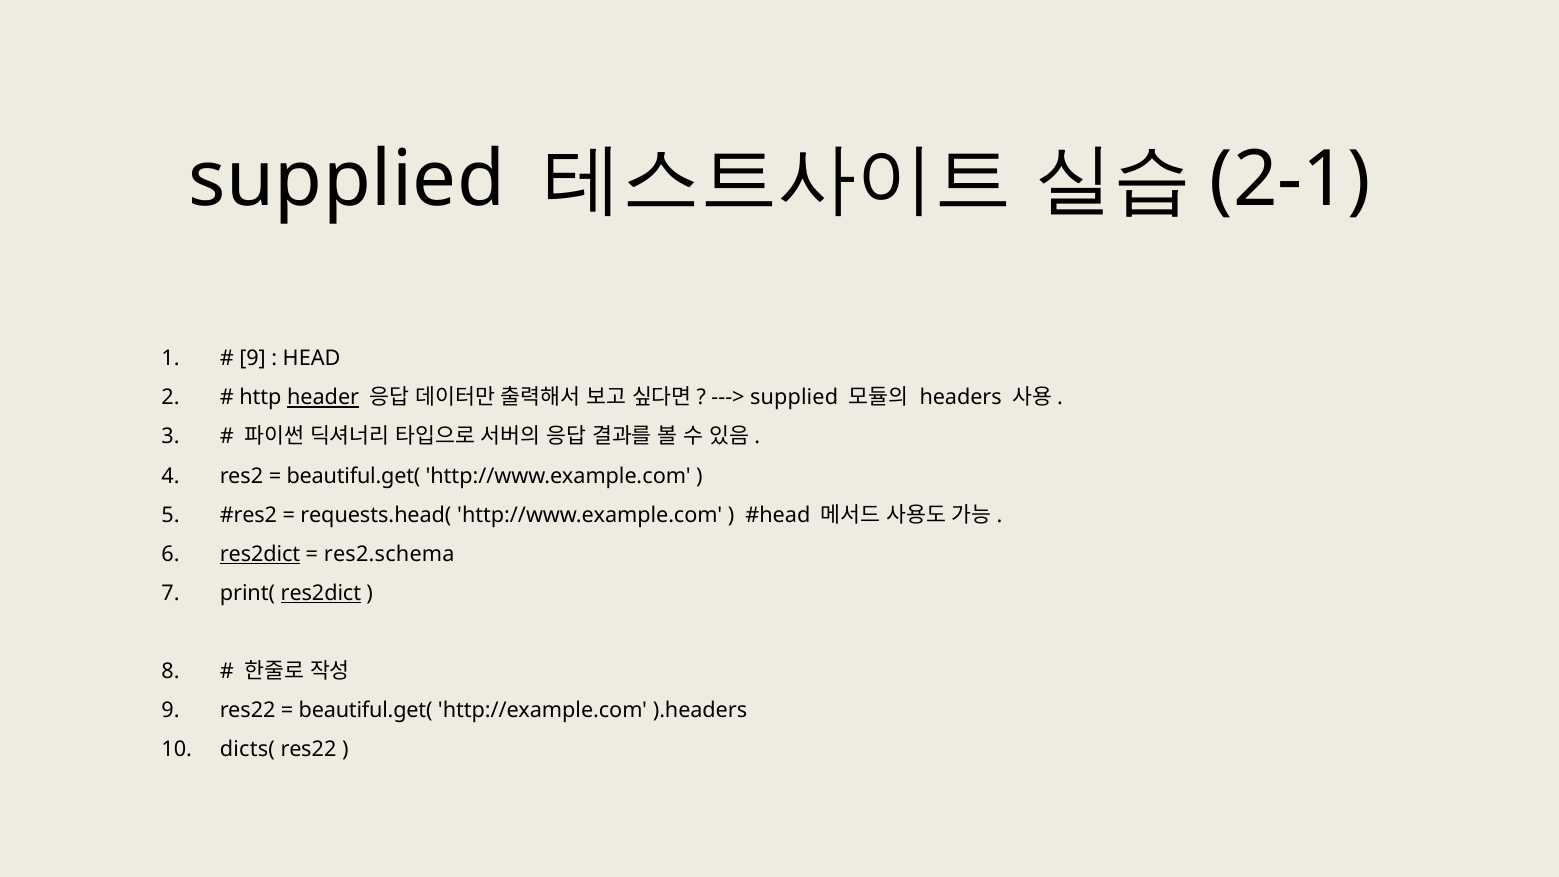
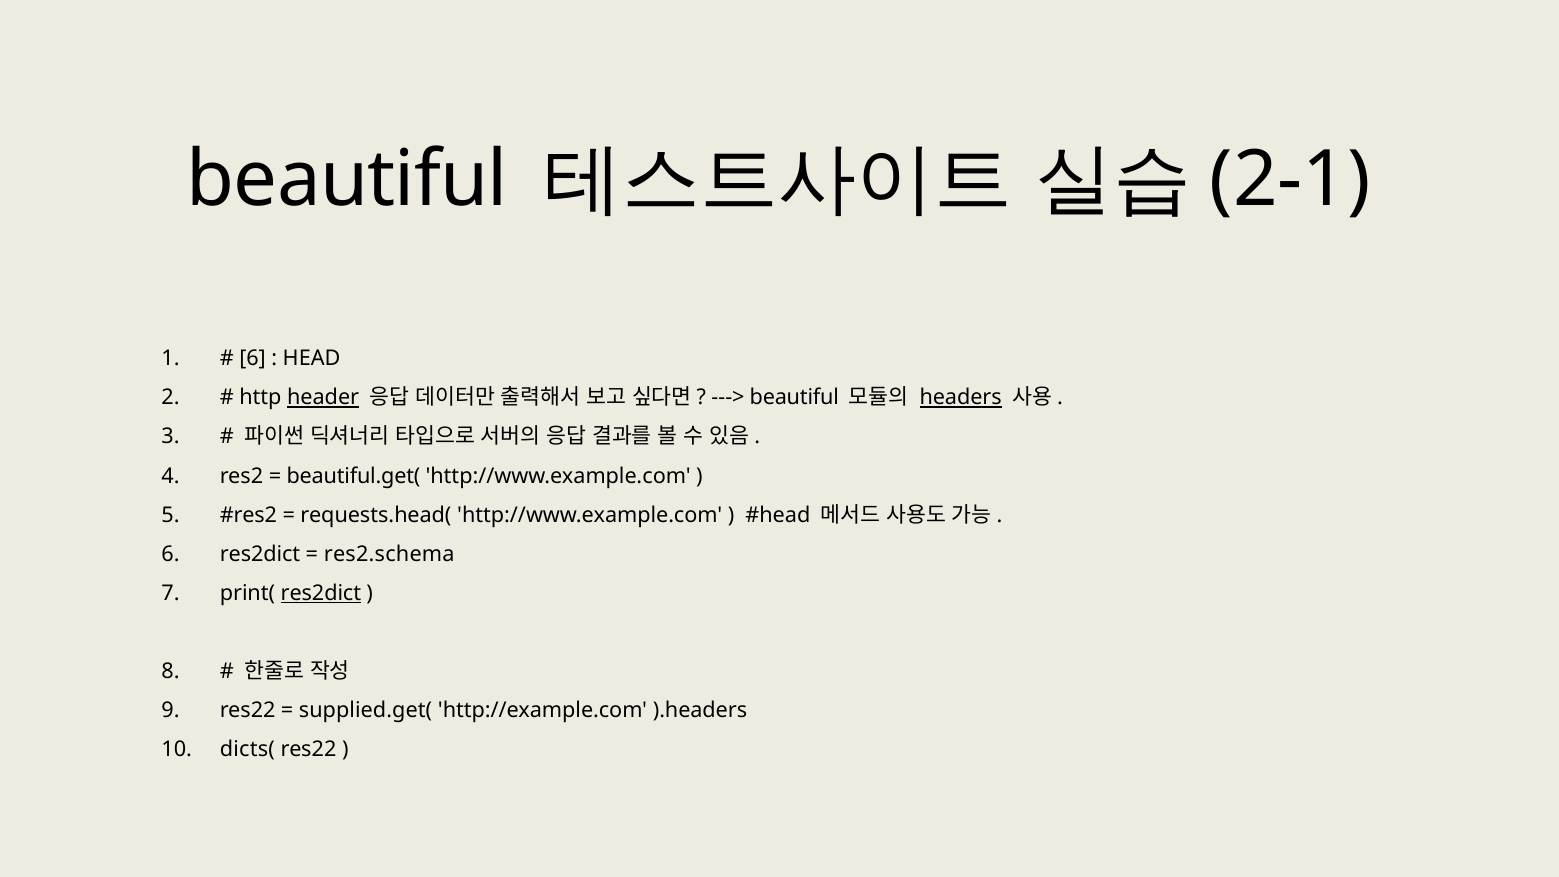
supplied at (347, 179): supplied -> beautiful
9 at (253, 359): 9 -> 6
supplied at (794, 398): supplied -> beautiful
headers underline: none -> present
res2dict at (260, 554) underline: present -> none
beautiful.get( at (366, 710): beautiful.get( -> supplied.get(
